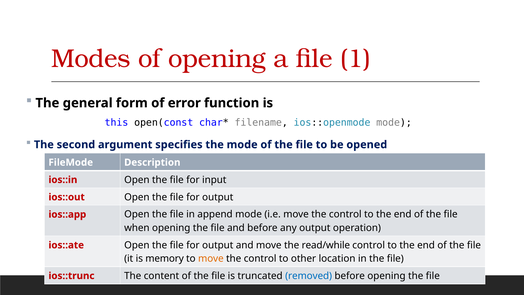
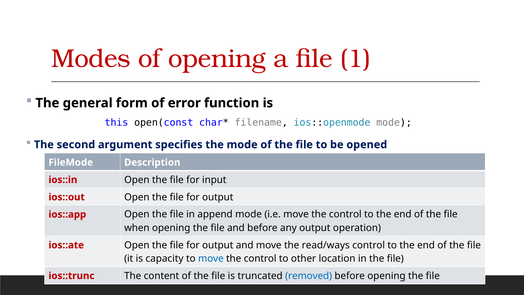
read/while: read/while -> read/ways
memory: memory -> capacity
move at (211, 258) colour: orange -> blue
